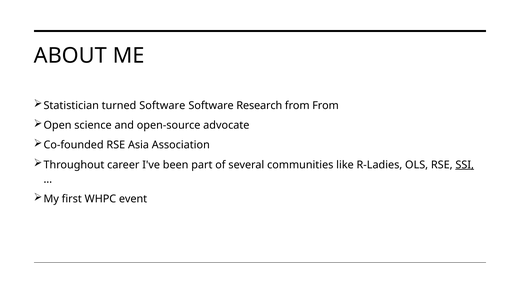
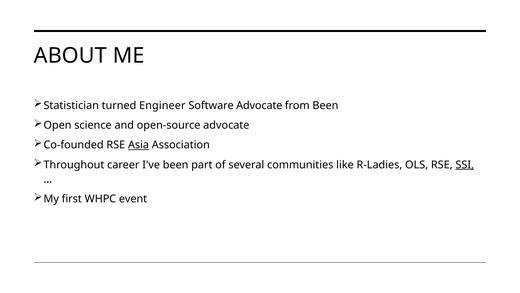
turned Software: Software -> Engineer
Software Research: Research -> Advocate
from From: From -> Been
Asia underline: none -> present
